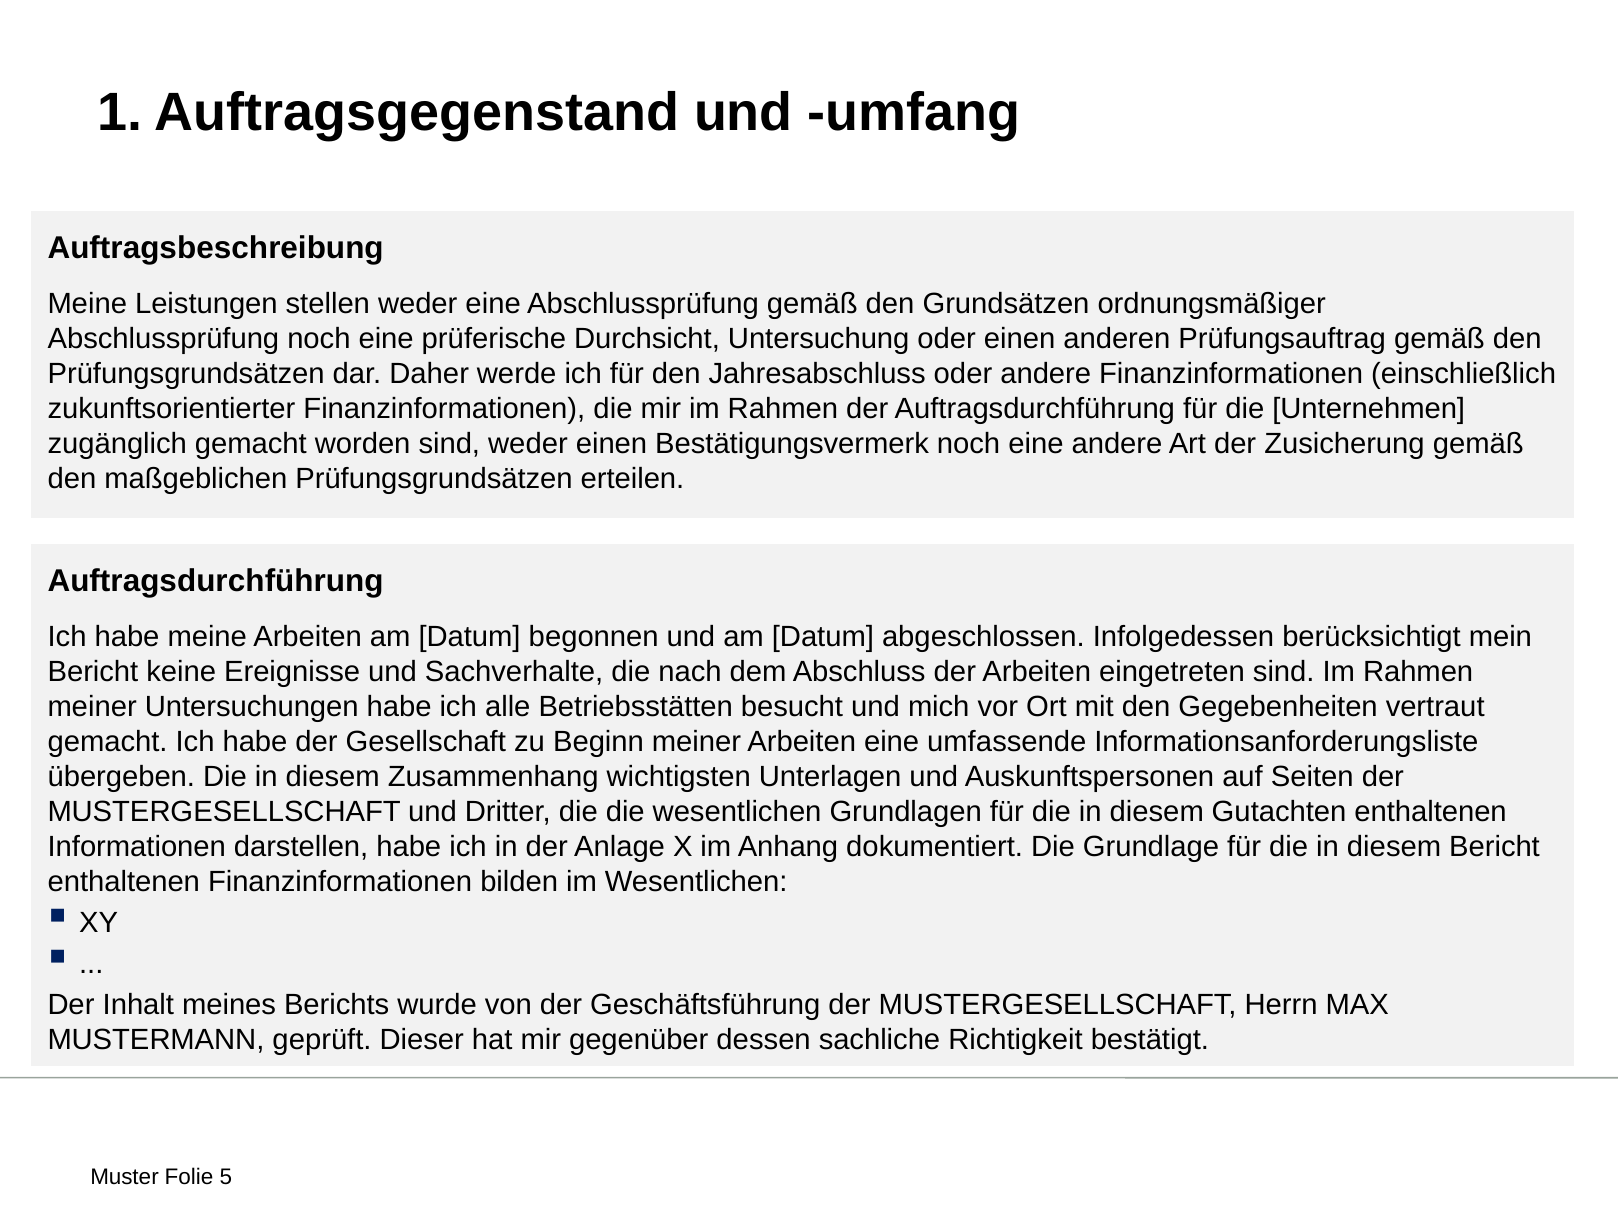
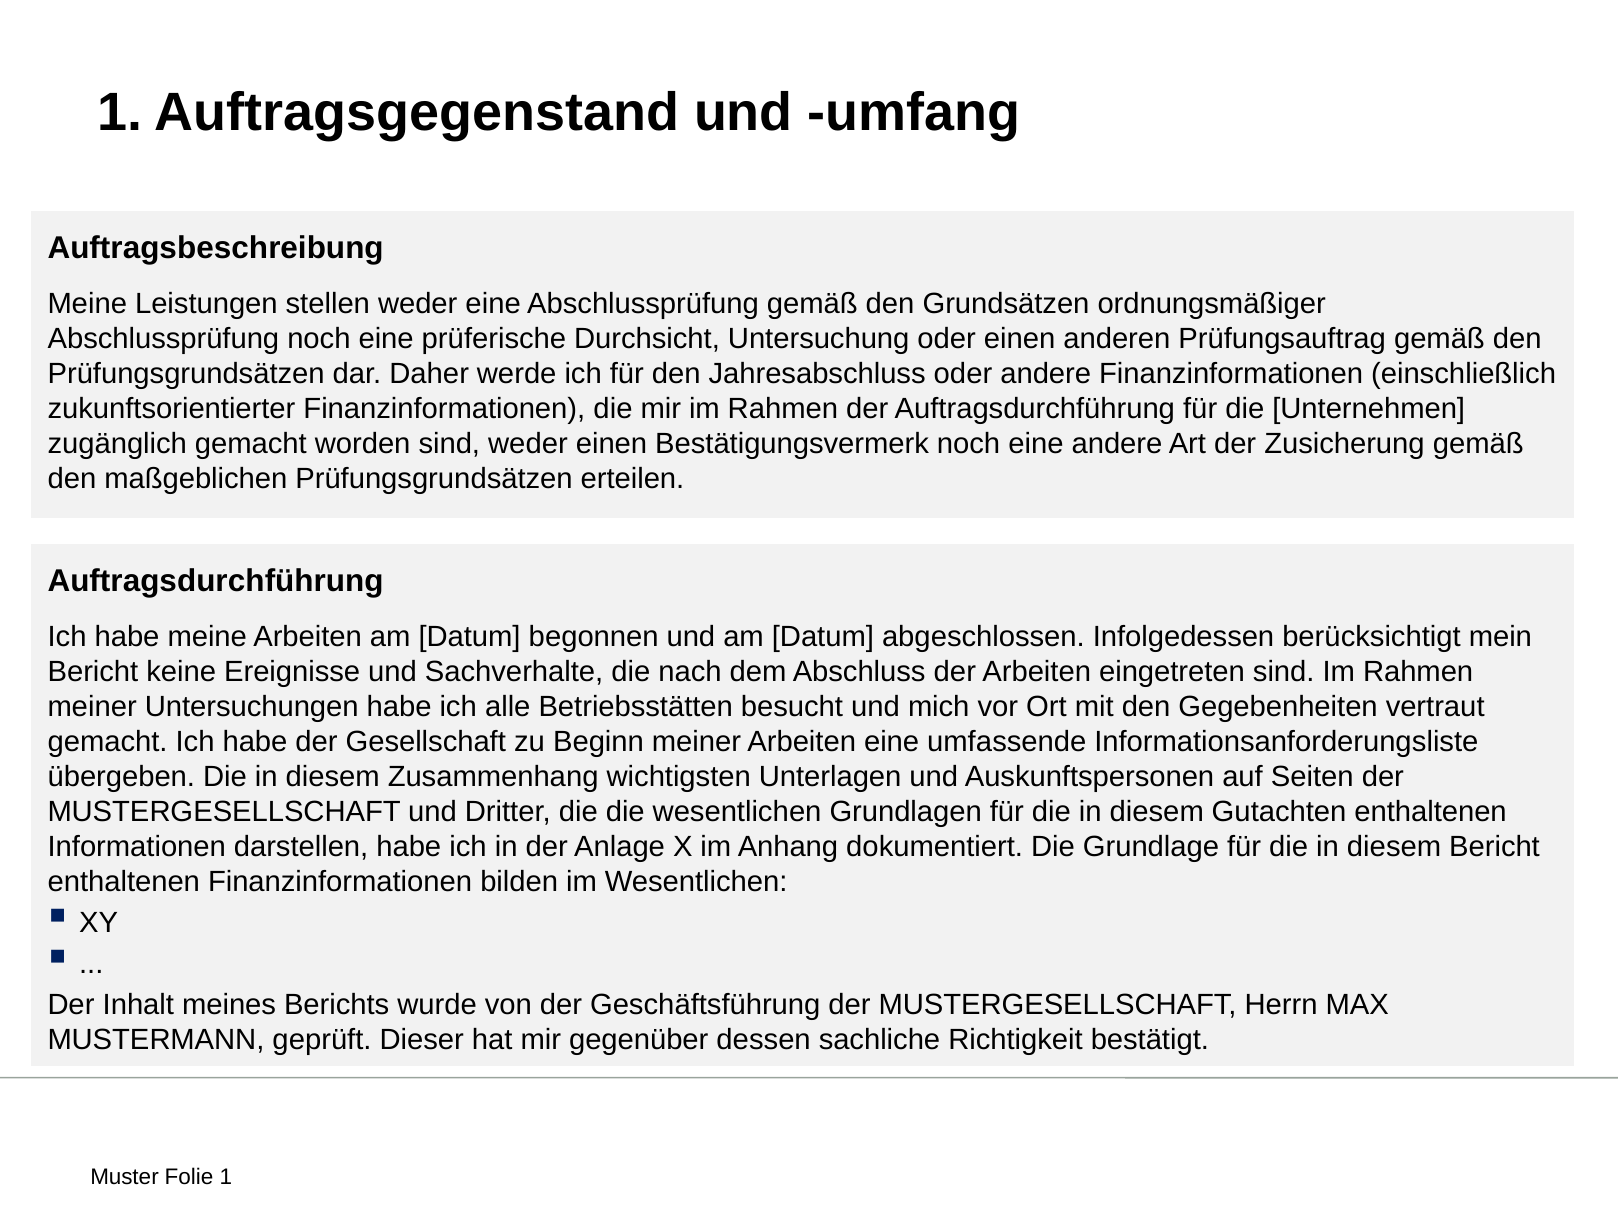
Folie 5: 5 -> 1
